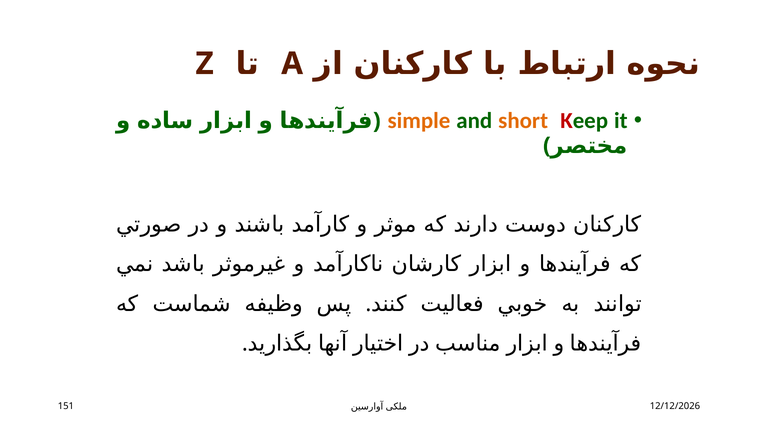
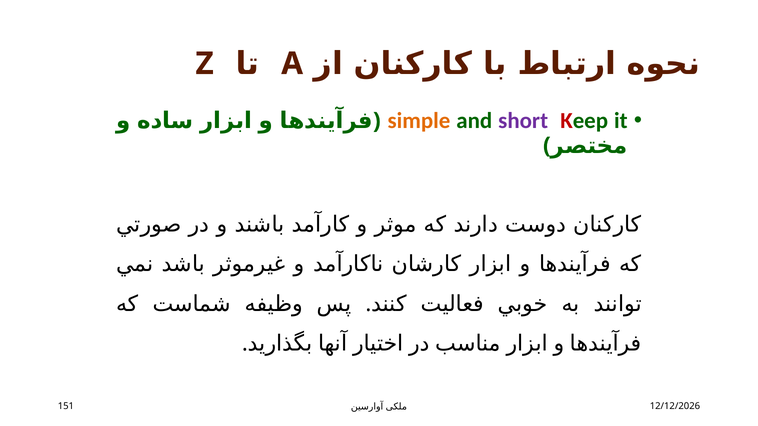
short colour: orange -> purple
